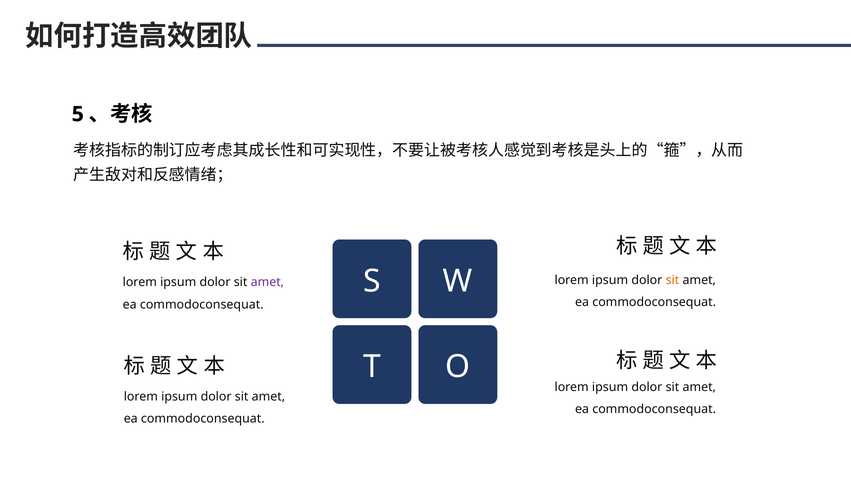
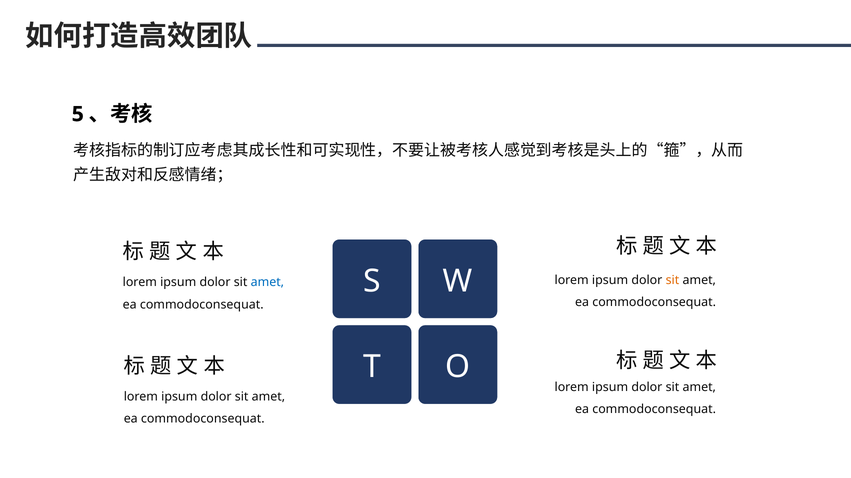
amet at (267, 283) colour: purple -> blue
